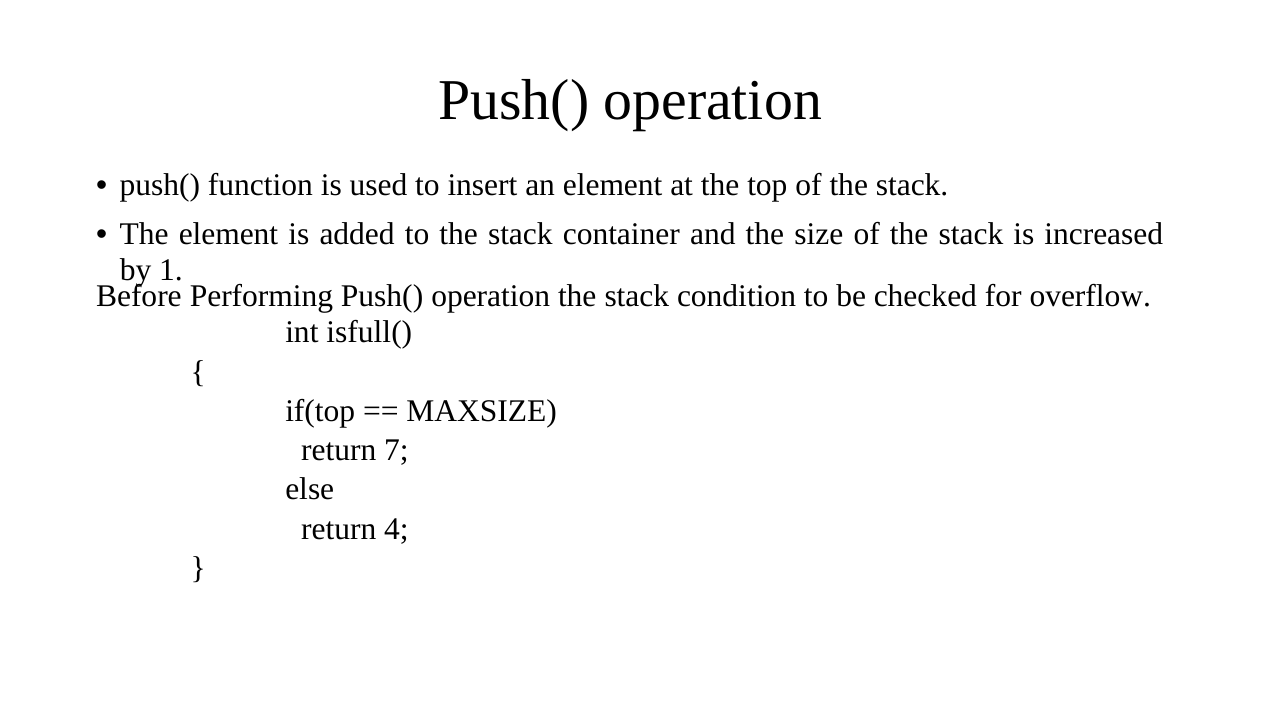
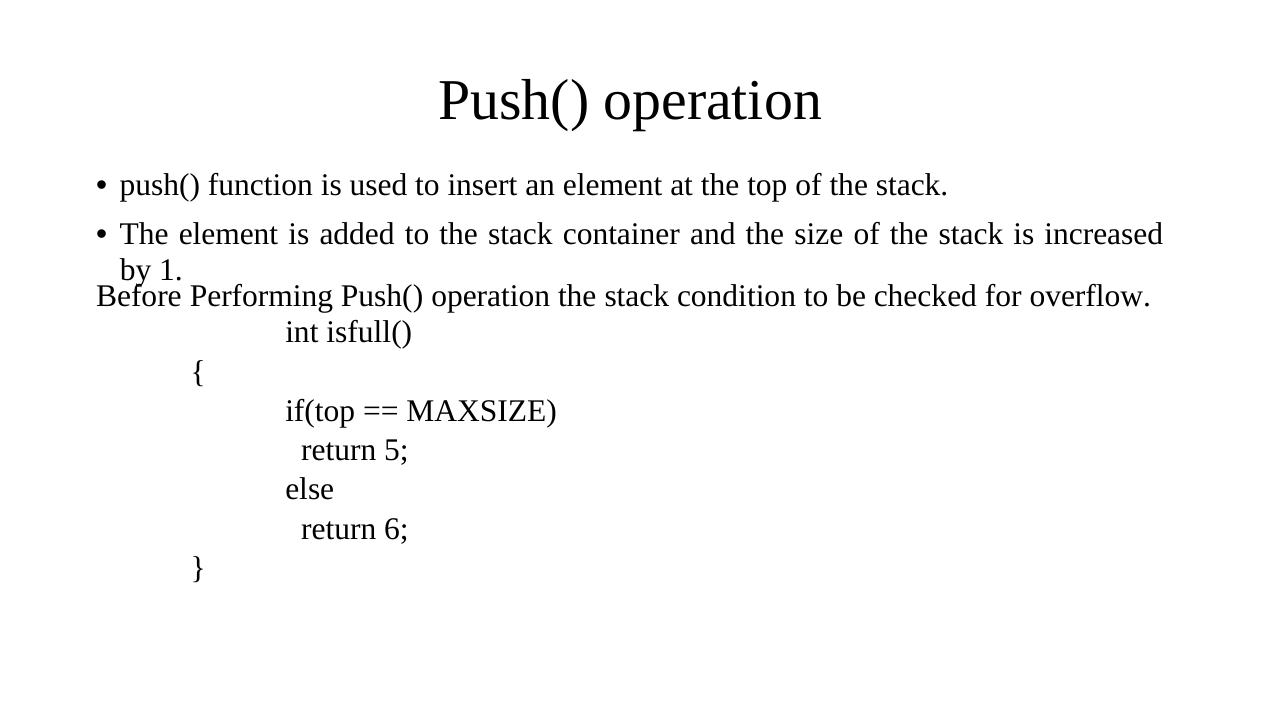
7: 7 -> 5
4: 4 -> 6
